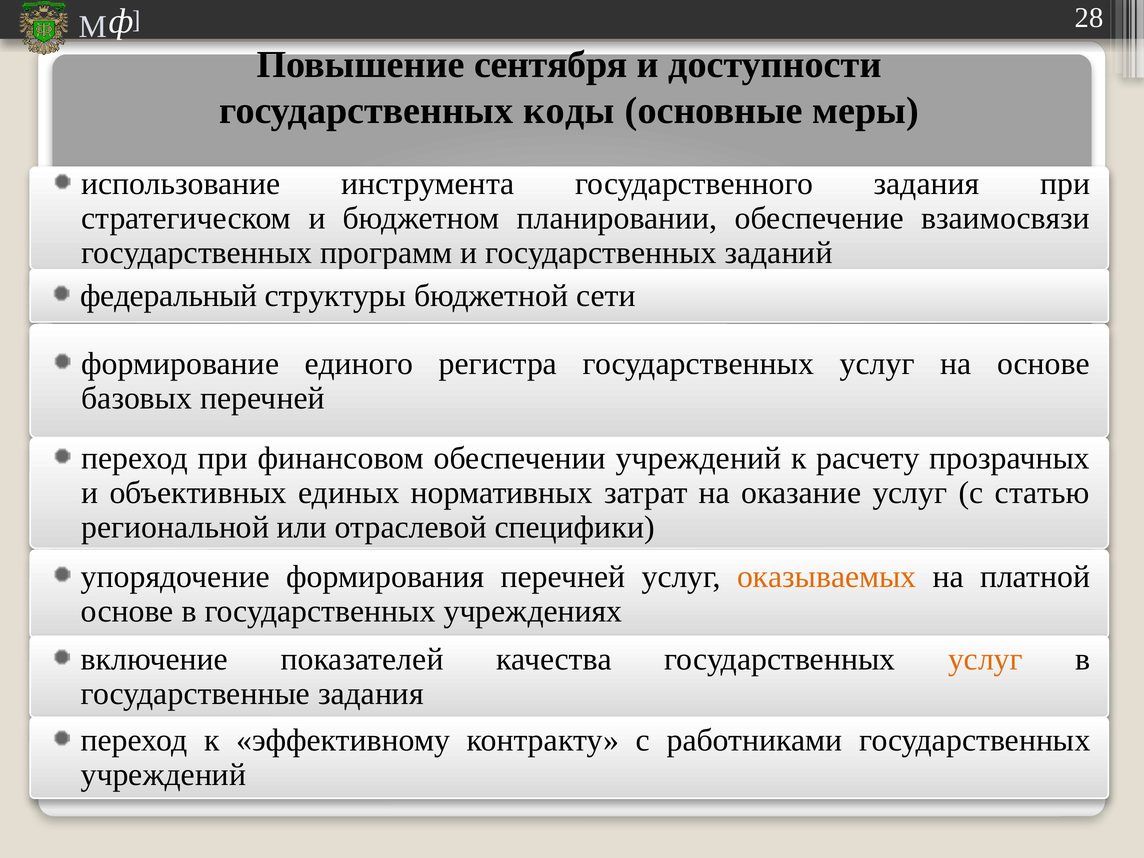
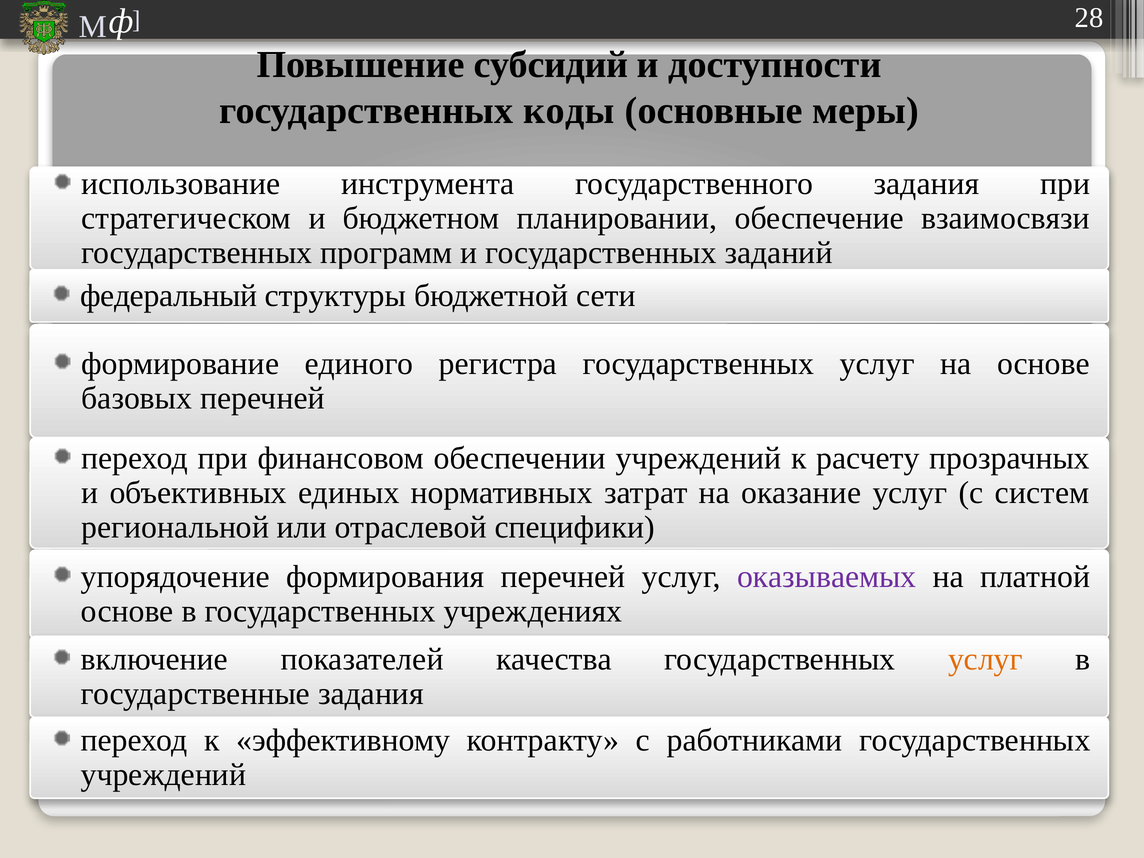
сентября: сентября -> субсидий
статью: статью -> систем
оказываемых colour: orange -> purple
